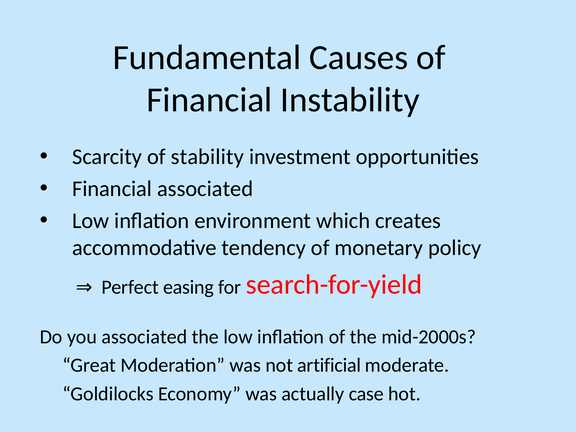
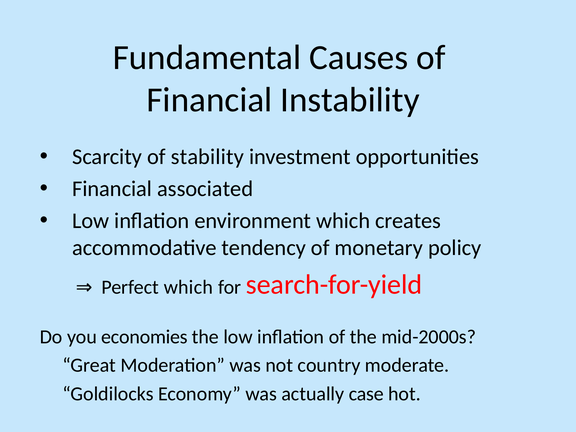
Perfect easing: easing -> which
you associated: associated -> economies
artificial: artificial -> country
